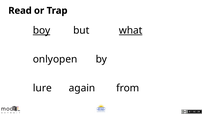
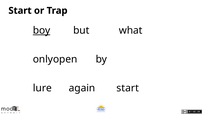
Read at (20, 11): Read -> Start
what underline: present -> none
again from: from -> start
